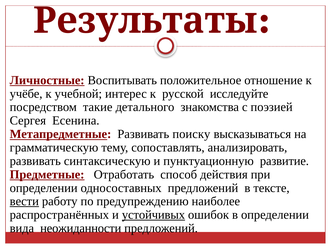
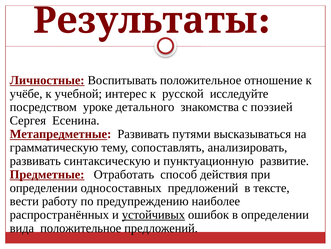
такие: такие -> уроке
поиску: поиску -> путями
вести underline: present -> none
вида неожиданности: неожиданности -> положительное
